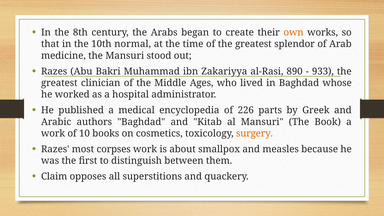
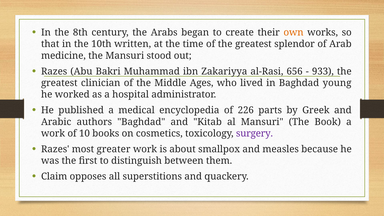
normal: normal -> written
890: 890 -> 656
whose: whose -> young
surgery colour: orange -> purple
corpses: corpses -> greater
